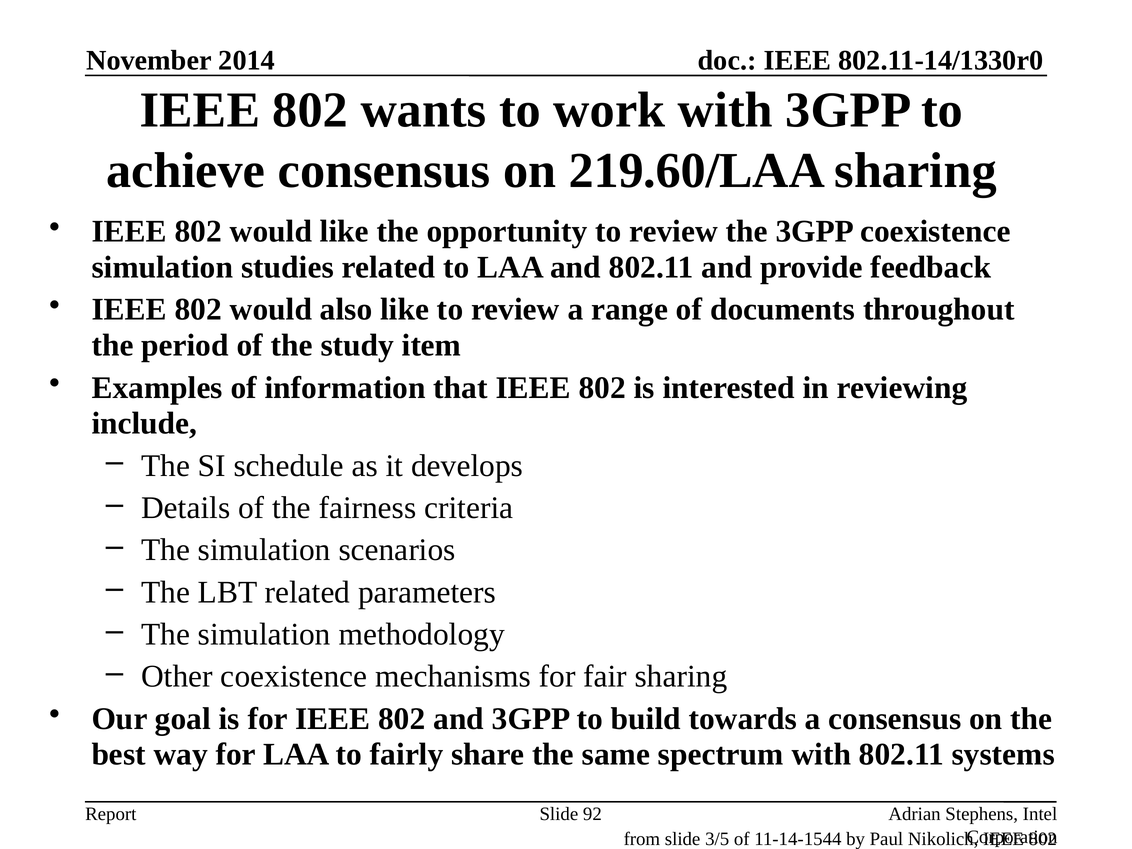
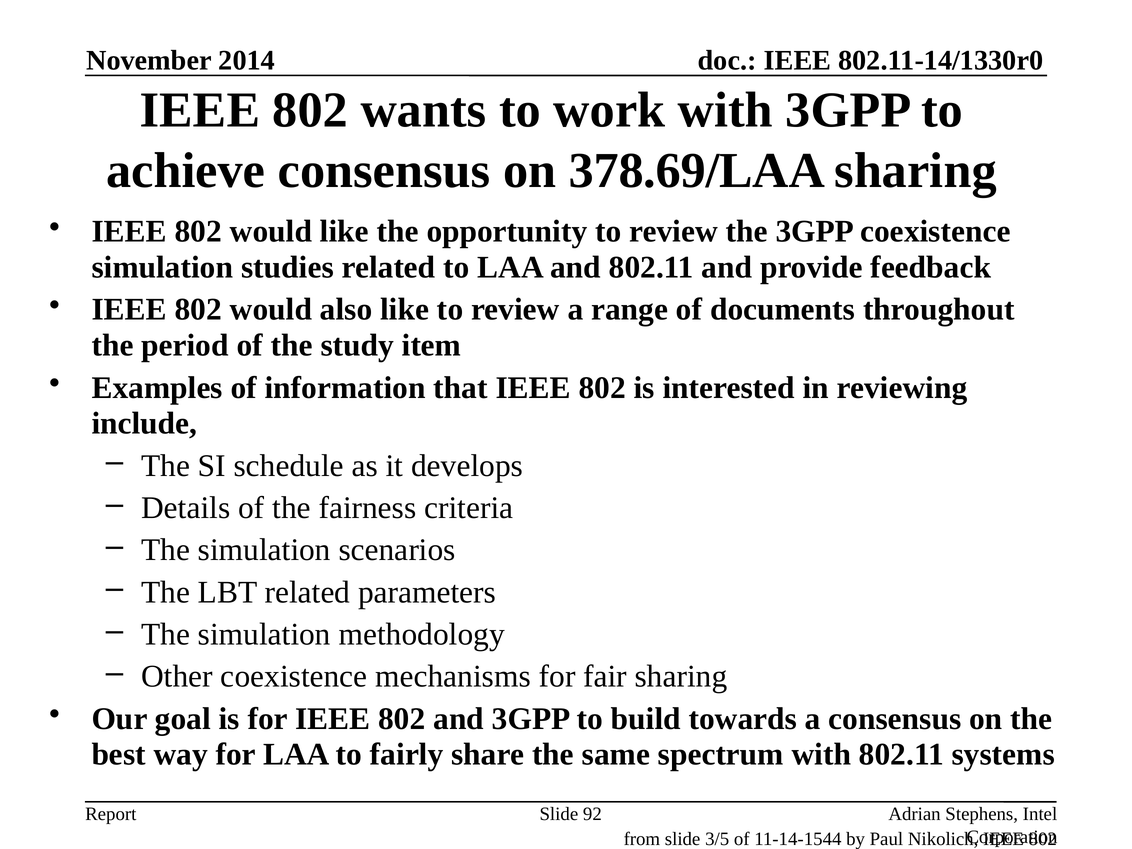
219.60/LAA: 219.60/LAA -> 378.69/LAA
